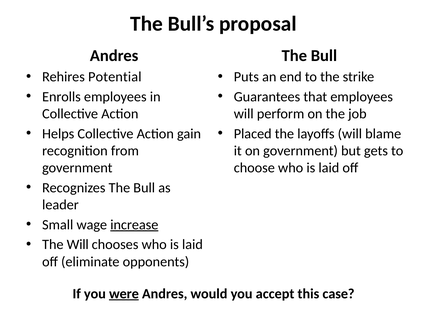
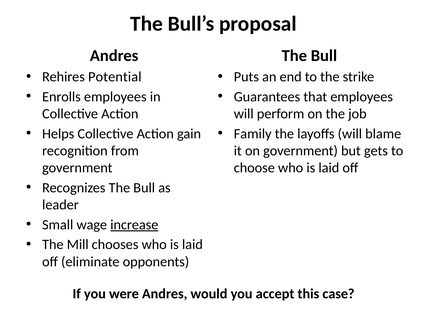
Placed: Placed -> Family
The Will: Will -> Mill
were underline: present -> none
